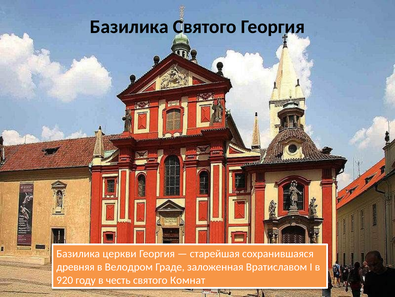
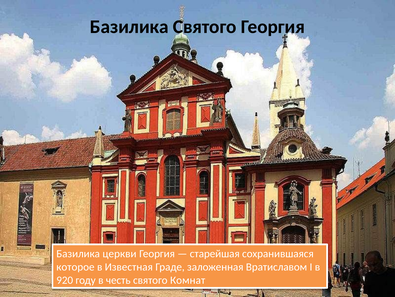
древняя: древняя -> которое
Велодром: Велодром -> Известная
